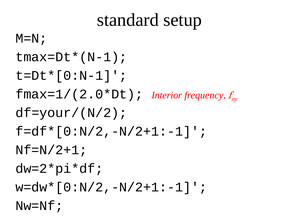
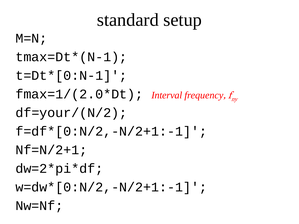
Interior: Interior -> Interval
